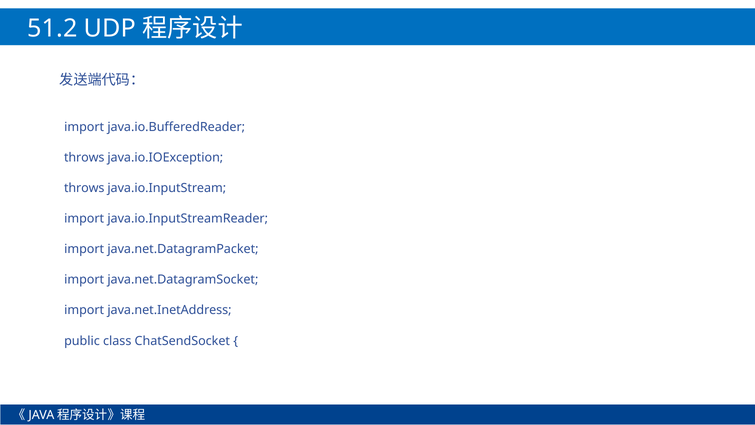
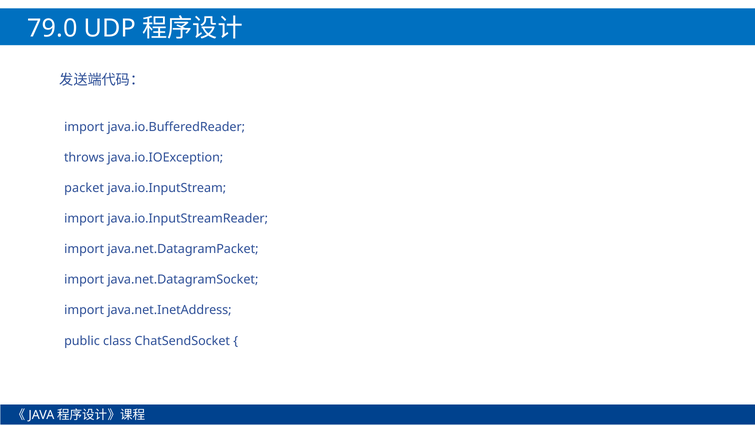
51.2: 51.2 -> 79.0
throws at (84, 188): throws -> packet
